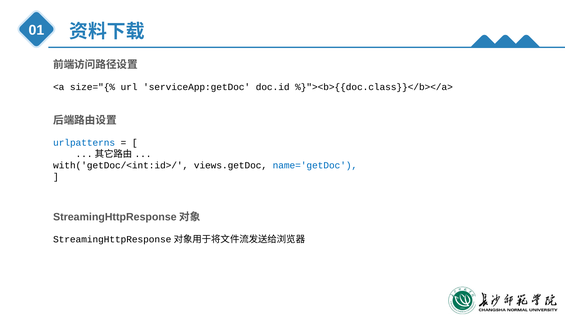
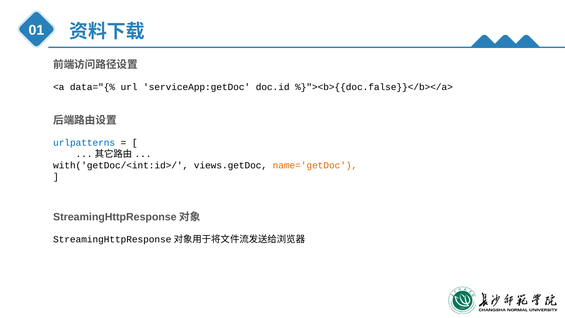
size="{%: size="{% -> data="{%
%}"><b>{{doc.class}}</b></a>: %}"><b>{{doc.class}}</b></a> -> %}"><b>{{doc.false}}</b></a>
name='getDoc colour: blue -> orange
